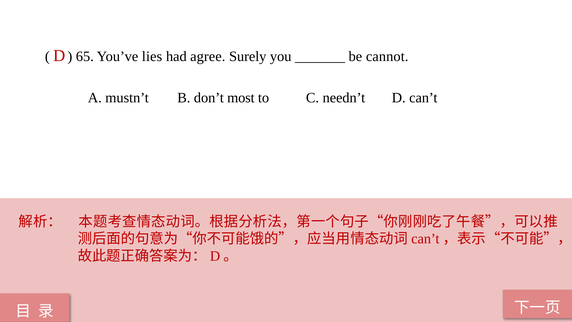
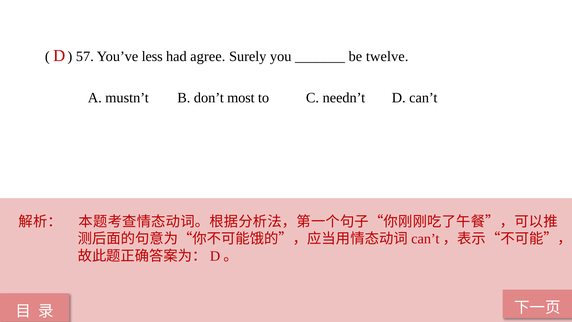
65: 65 -> 57
lies: lies -> less
cannot: cannot -> twelve
